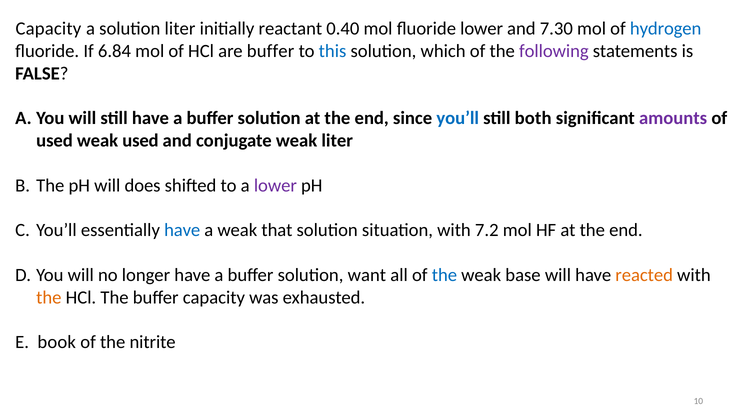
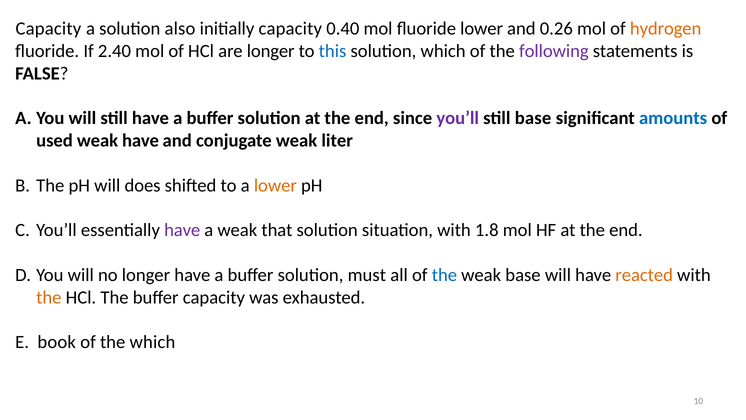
solution liter: liter -> also
initially reactant: reactant -> capacity
7.30: 7.30 -> 0.26
hydrogen colour: blue -> orange
6.84: 6.84 -> 2.40
are buffer: buffer -> longer
you’ll at (458, 118) colour: blue -> purple
still both: both -> base
amounts colour: purple -> blue
weak used: used -> have
lower at (275, 185) colour: purple -> orange
have at (182, 230) colour: blue -> purple
7.2: 7.2 -> 1.8
want: want -> must
the nitrite: nitrite -> which
